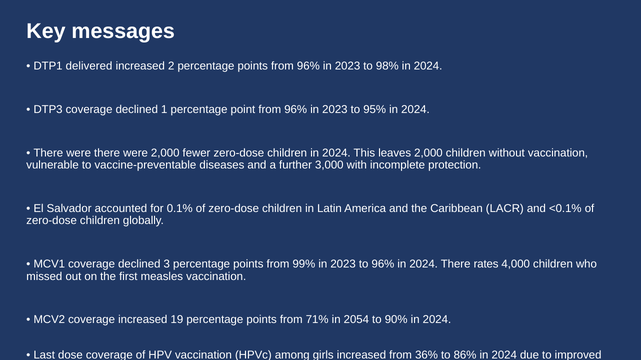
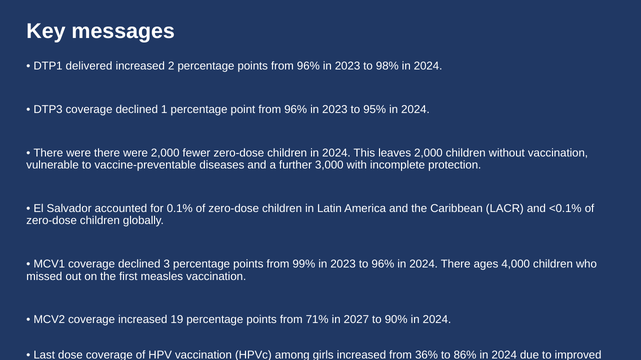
rates: rates -> ages
2054: 2054 -> 2027
